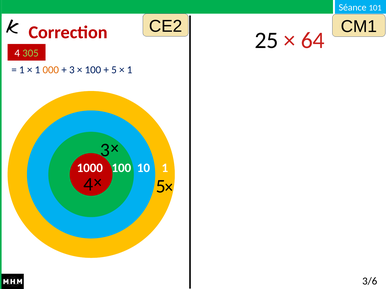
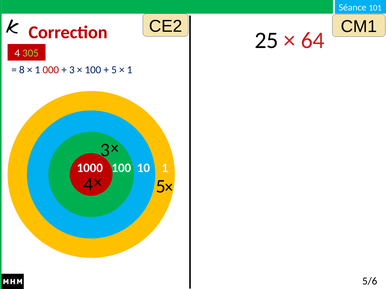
1 at (22, 70): 1 -> 8
000 colour: orange -> red
3/6: 3/6 -> 5/6
